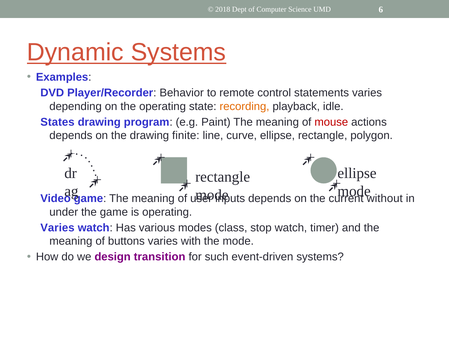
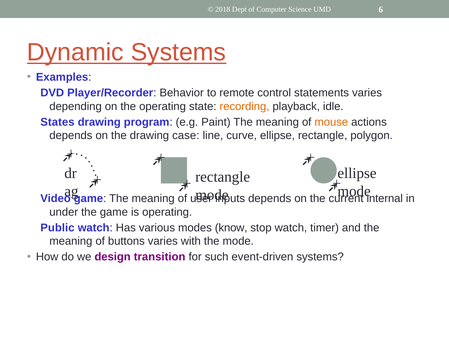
mouse colour: red -> orange
finite: finite -> case
without: without -> internal
Varies at (57, 228): Varies -> Public
class: class -> know
